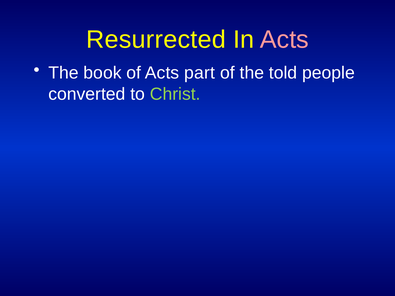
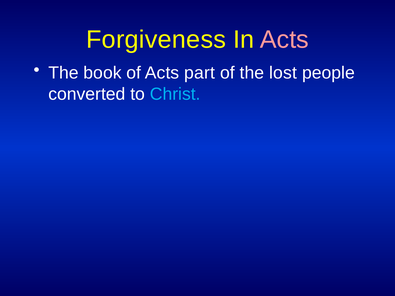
Resurrected: Resurrected -> Forgiveness
told: told -> lost
Christ colour: light green -> light blue
